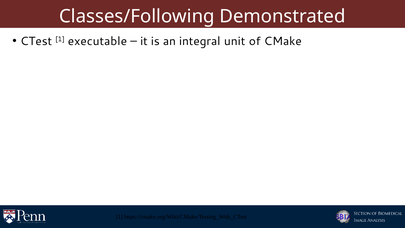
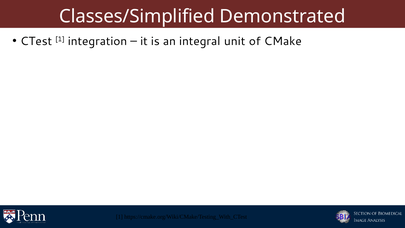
Classes/Following: Classes/Following -> Classes/Simplified
executable: executable -> integration
